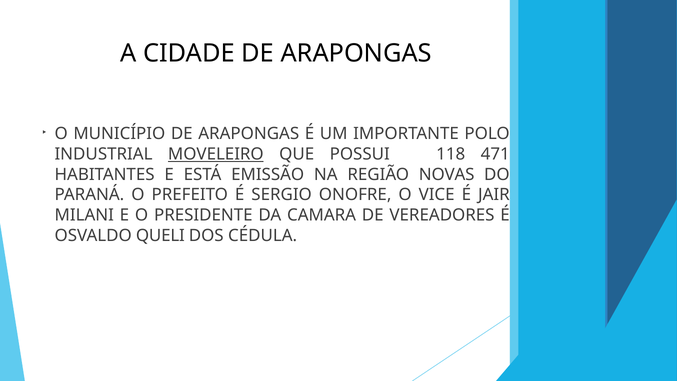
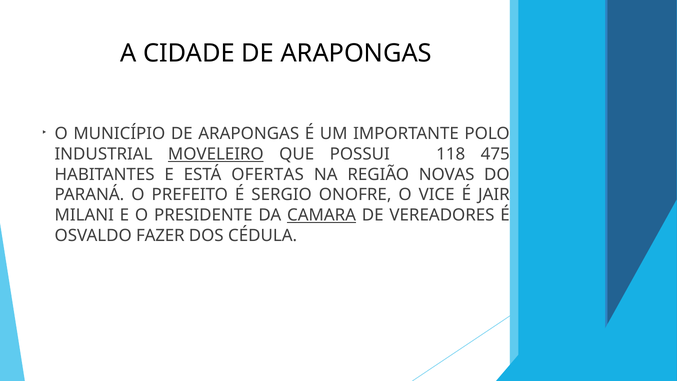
471: 471 -> 475
EMISSÃO: EMISSÃO -> OFERTAS
CAMARA underline: none -> present
QUELI: QUELI -> FAZER
